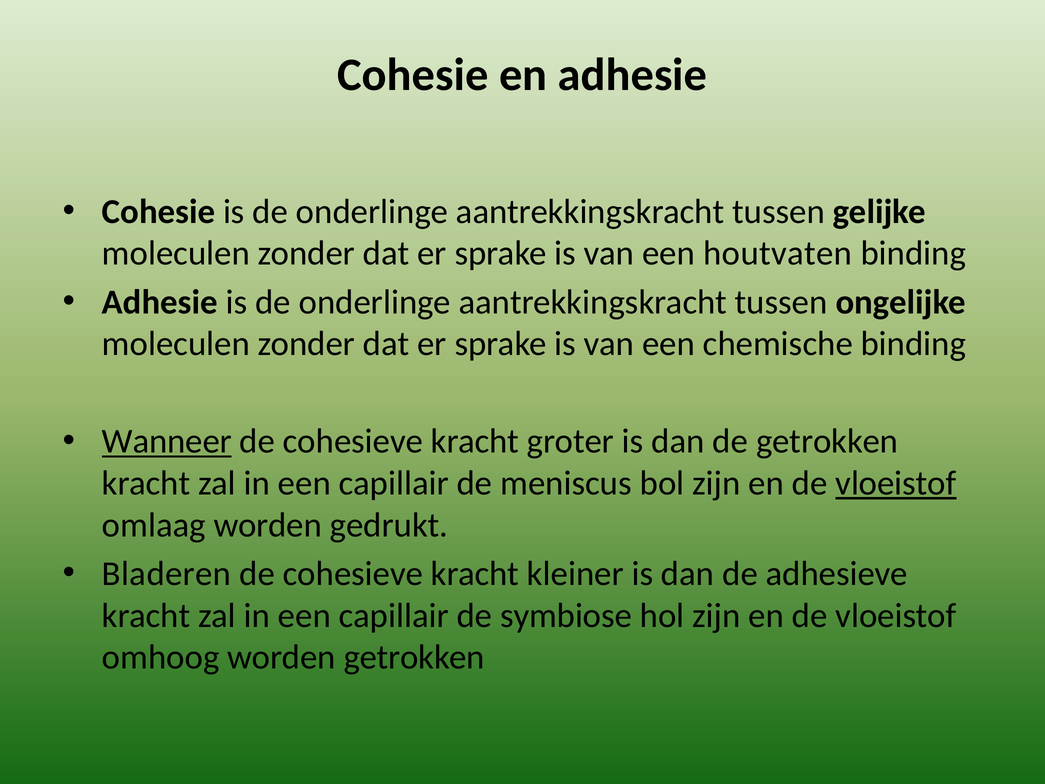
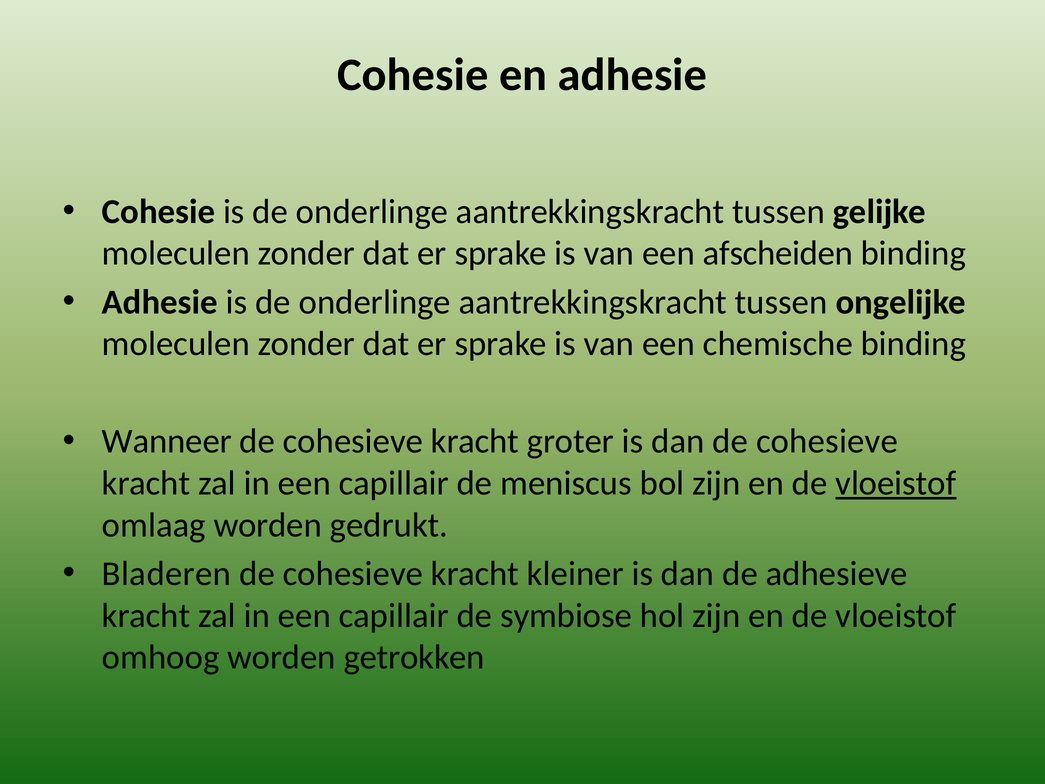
houtvaten: houtvaten -> afscheiden
Wanneer underline: present -> none
dan de getrokken: getrokken -> cohesieve
